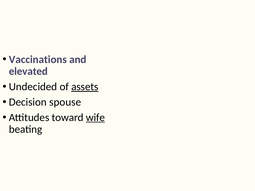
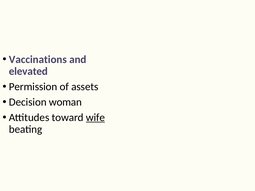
Undecided: Undecided -> Permission
assets underline: present -> none
spouse: spouse -> woman
